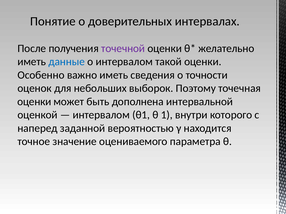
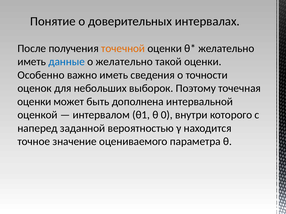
точечной colour: purple -> orange
о интервалом: интервалом -> желательно
1: 1 -> 0
